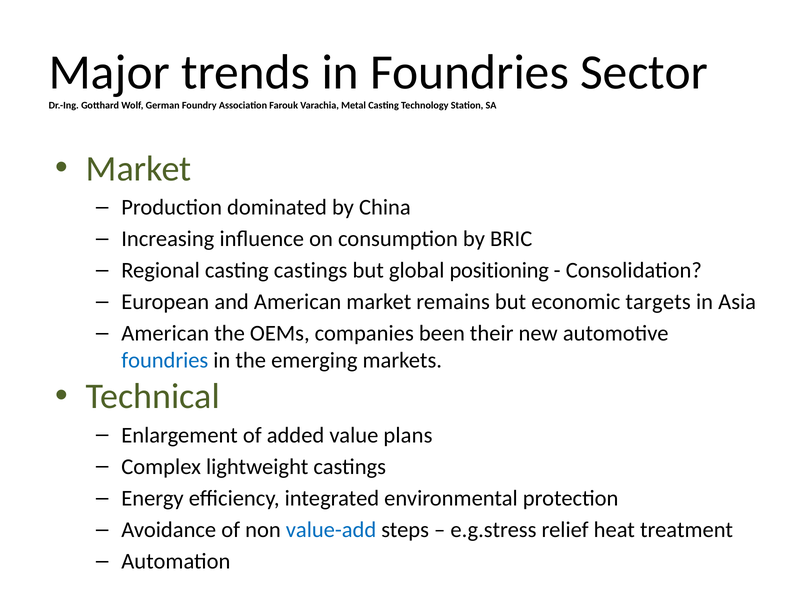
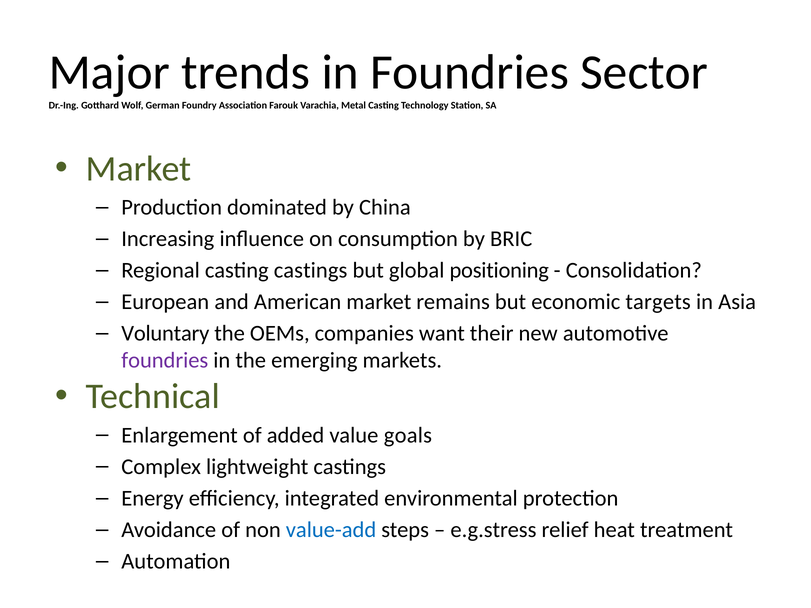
American at (165, 334): American -> Voluntary
been: been -> want
foundries at (165, 361) colour: blue -> purple
plans: plans -> goals
